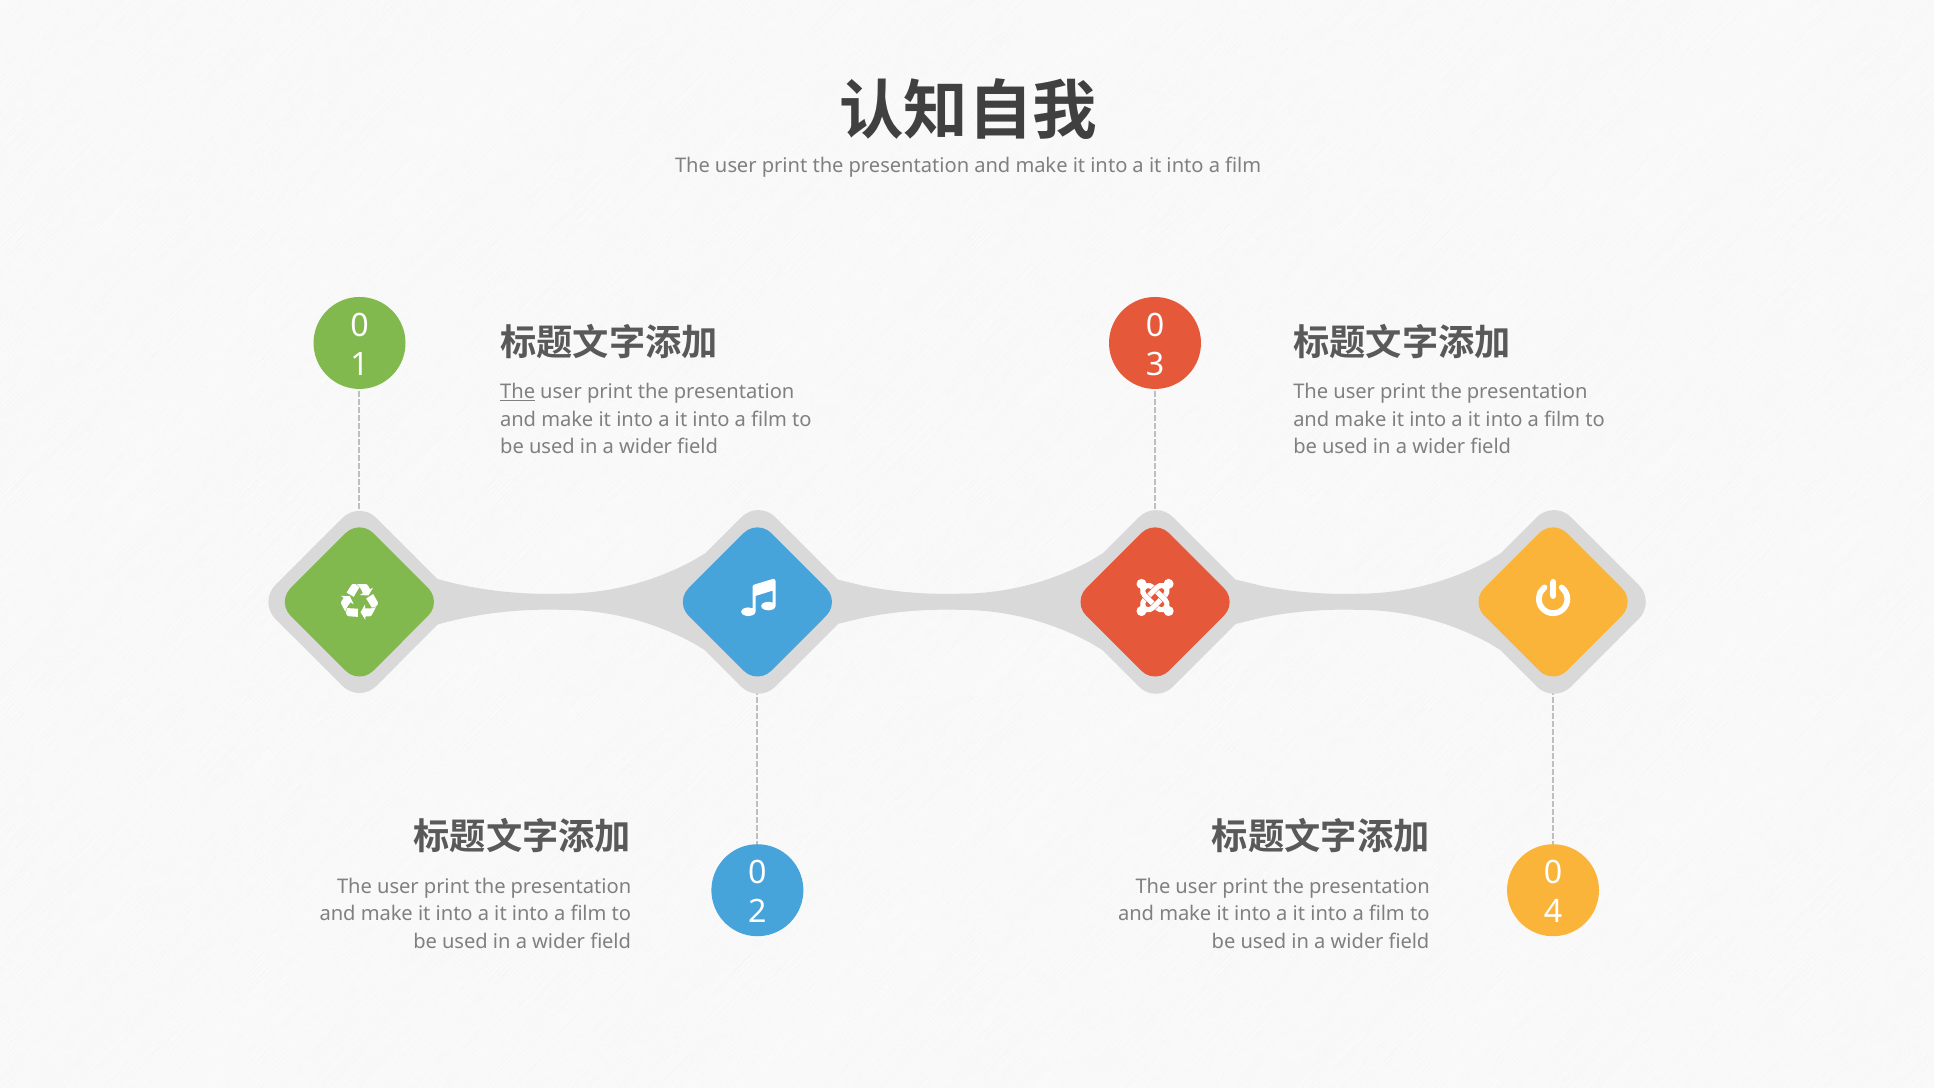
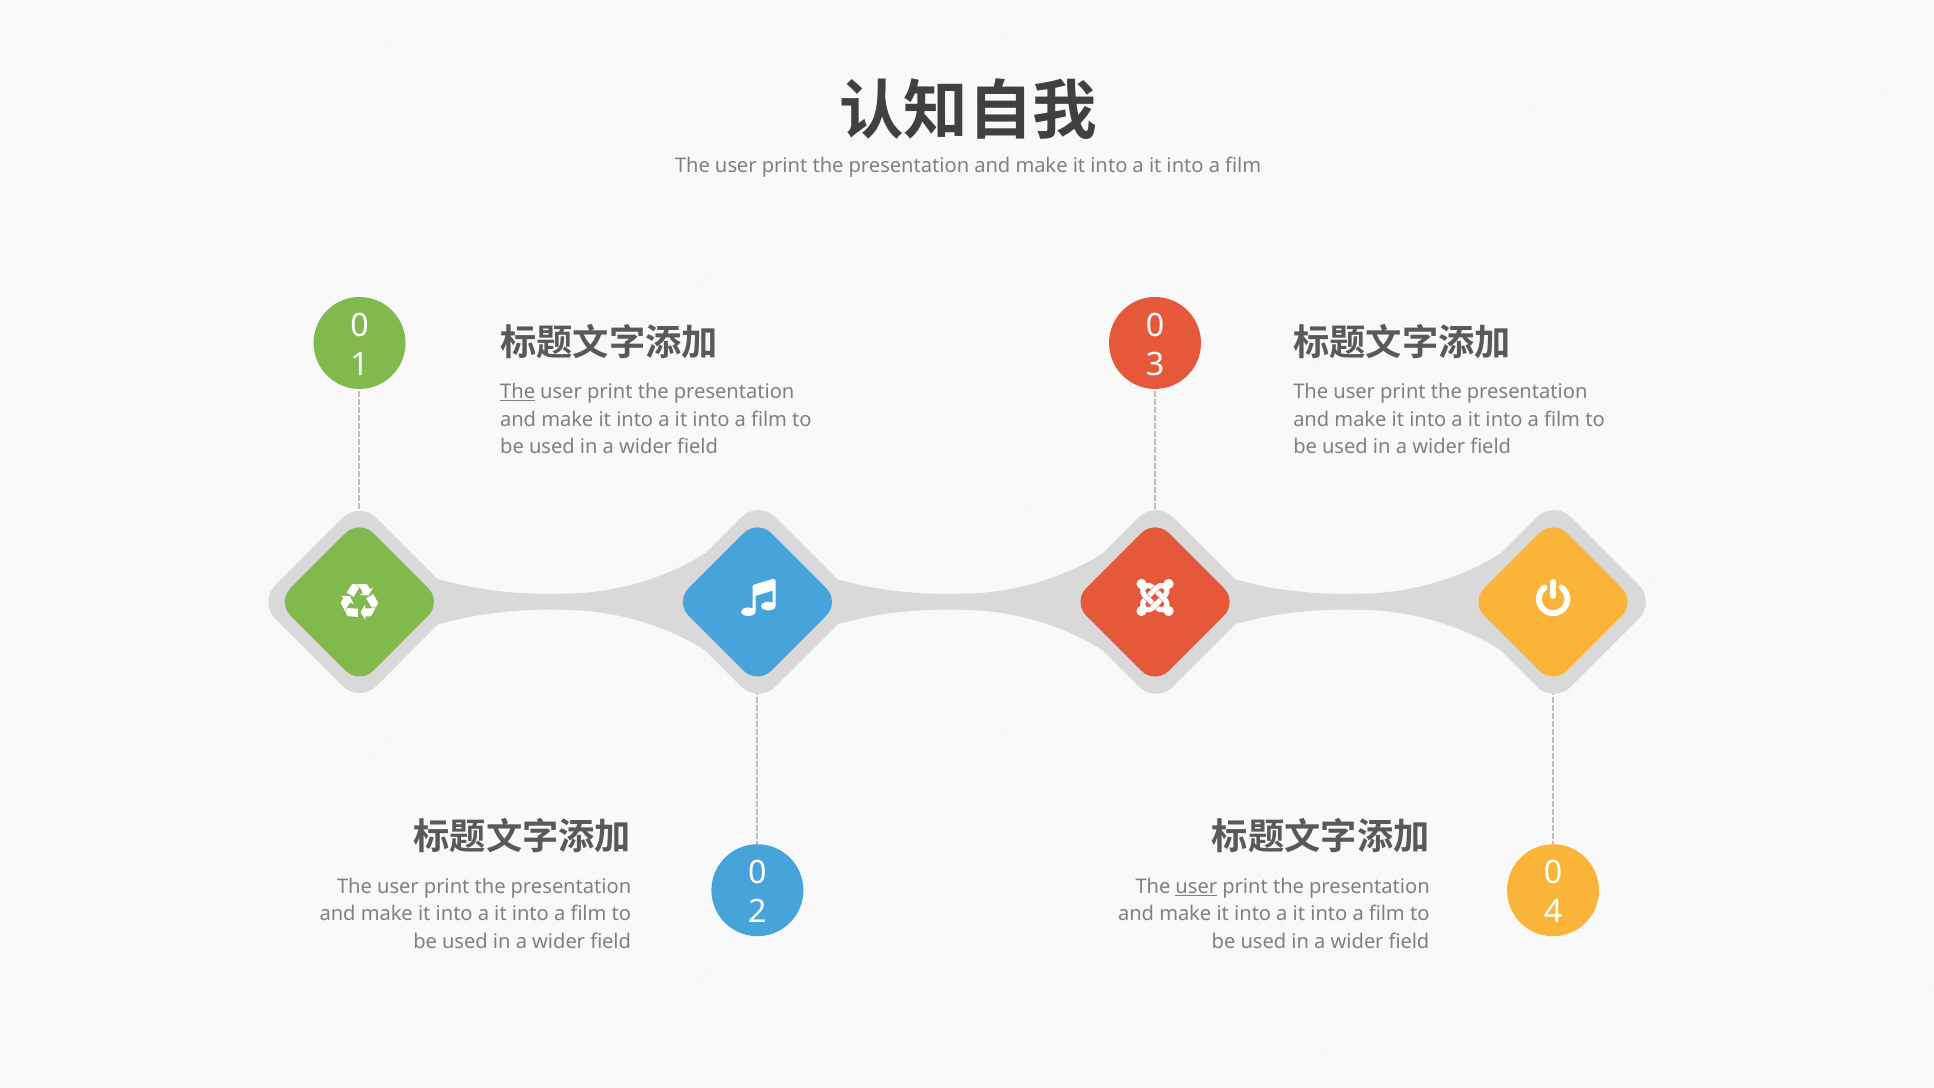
user at (1196, 886) underline: none -> present
